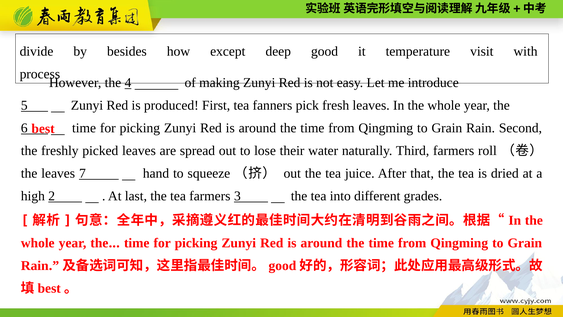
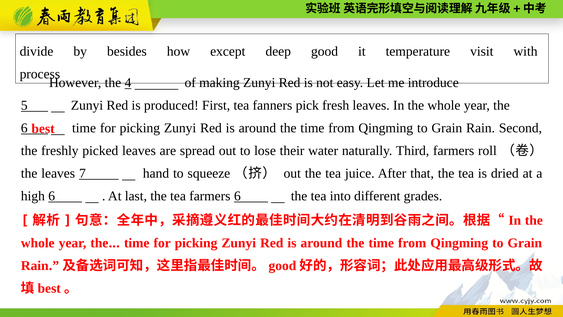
high 2: 2 -> 6
farmers 3: 3 -> 6
